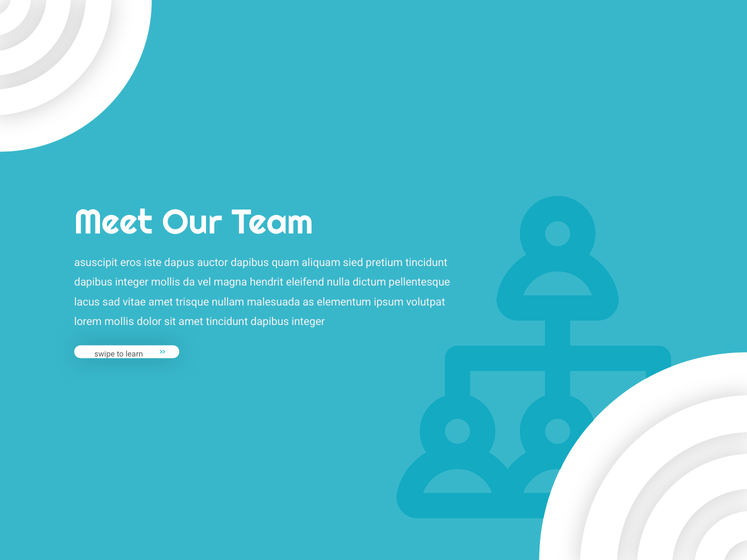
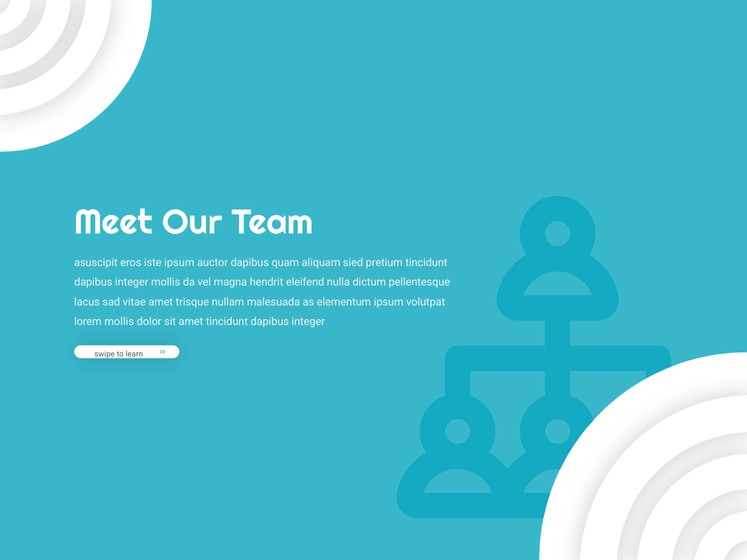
iste dapus: dapus -> ipsum
